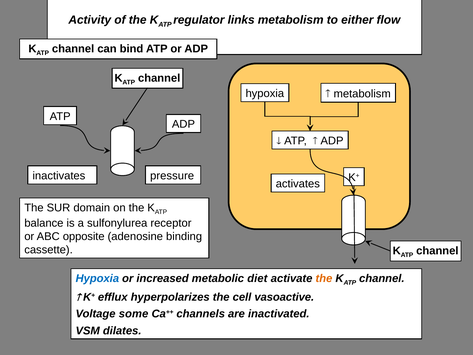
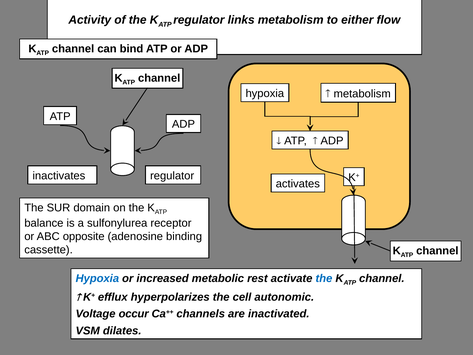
inactivates pressure: pressure -> regulator
diet: diet -> rest
the at (324, 278) colour: orange -> blue
vasoactive: vasoactive -> autonomic
some: some -> occur
